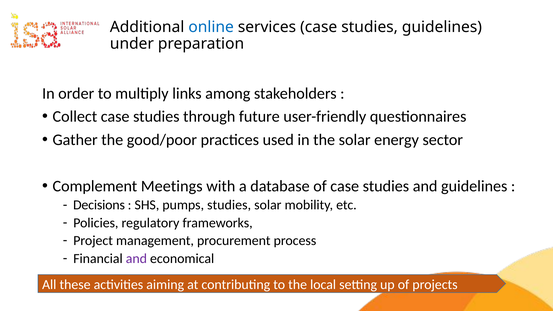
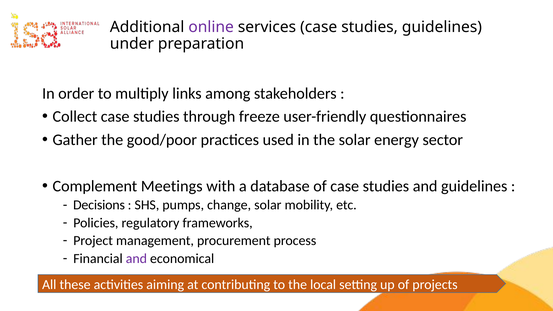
online colour: blue -> purple
future: future -> freeze
pumps studies: studies -> change
